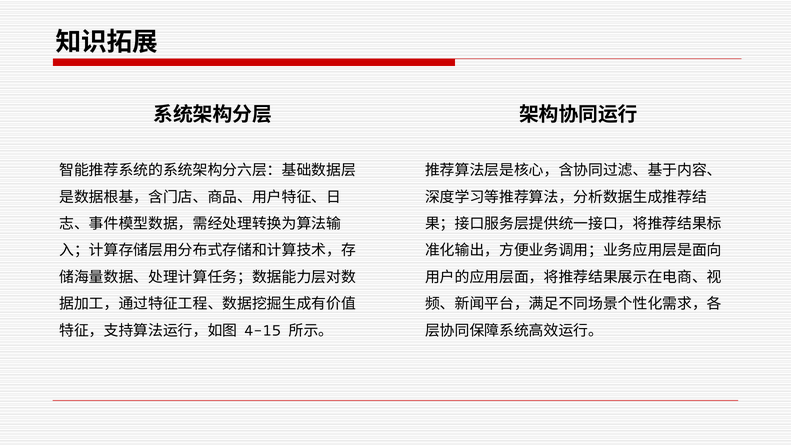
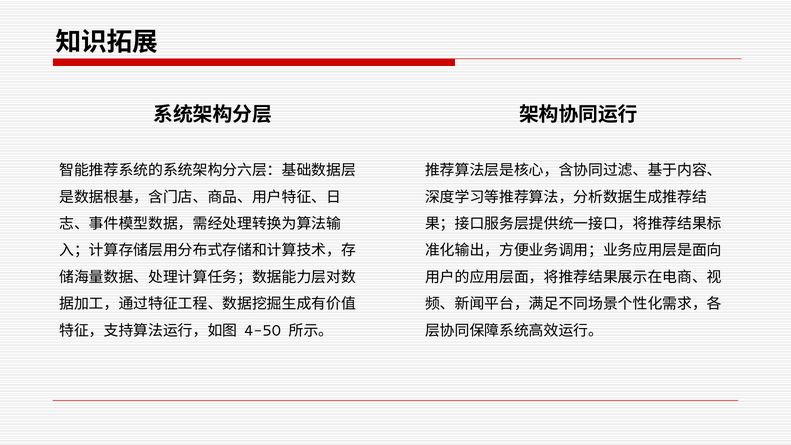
4-15: 4-15 -> 4-50
